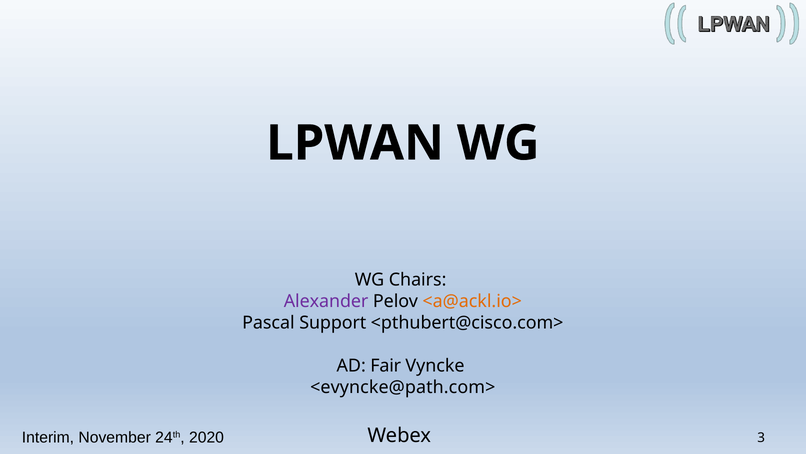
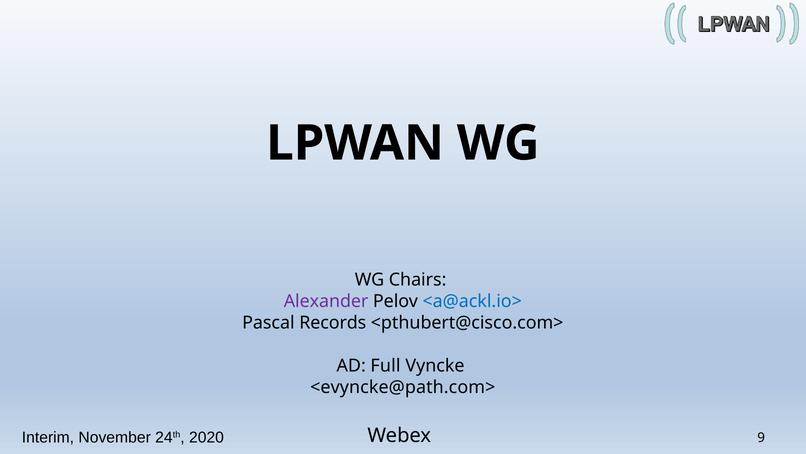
<a@ackl.io> colour: orange -> blue
Support: Support -> Records
Fair: Fair -> Full
3: 3 -> 9
